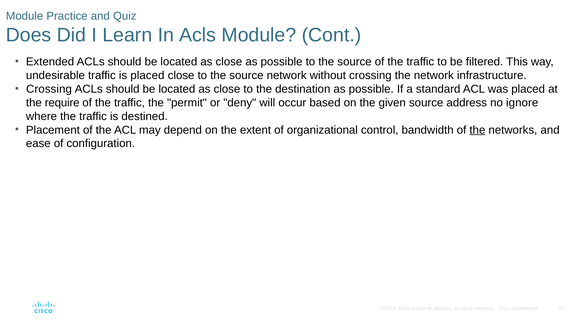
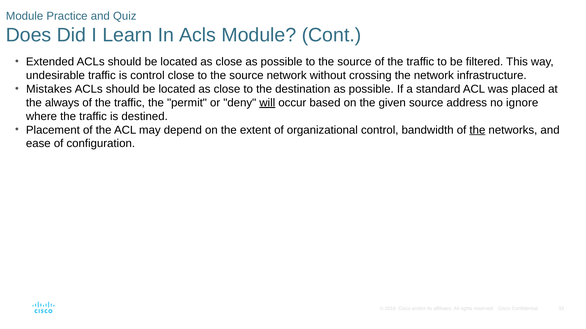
is placed: placed -> control
Crossing at (49, 89): Crossing -> Mistakes
require: require -> always
will underline: none -> present
